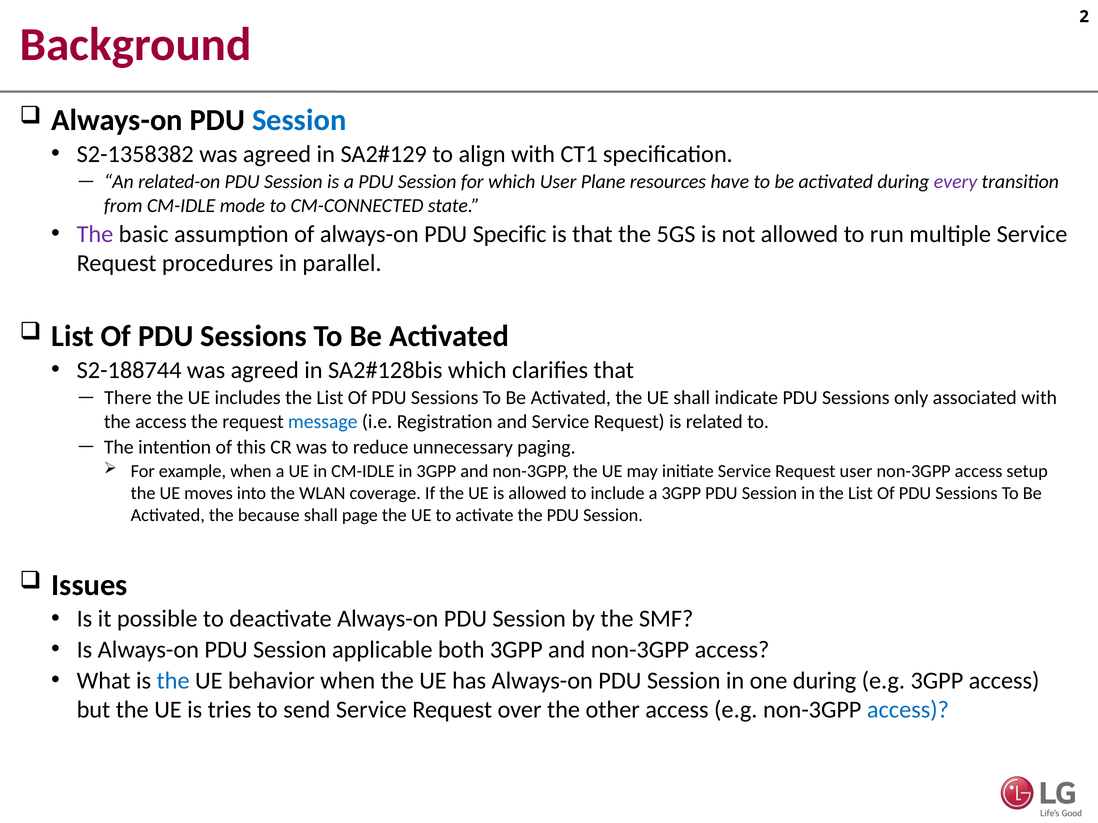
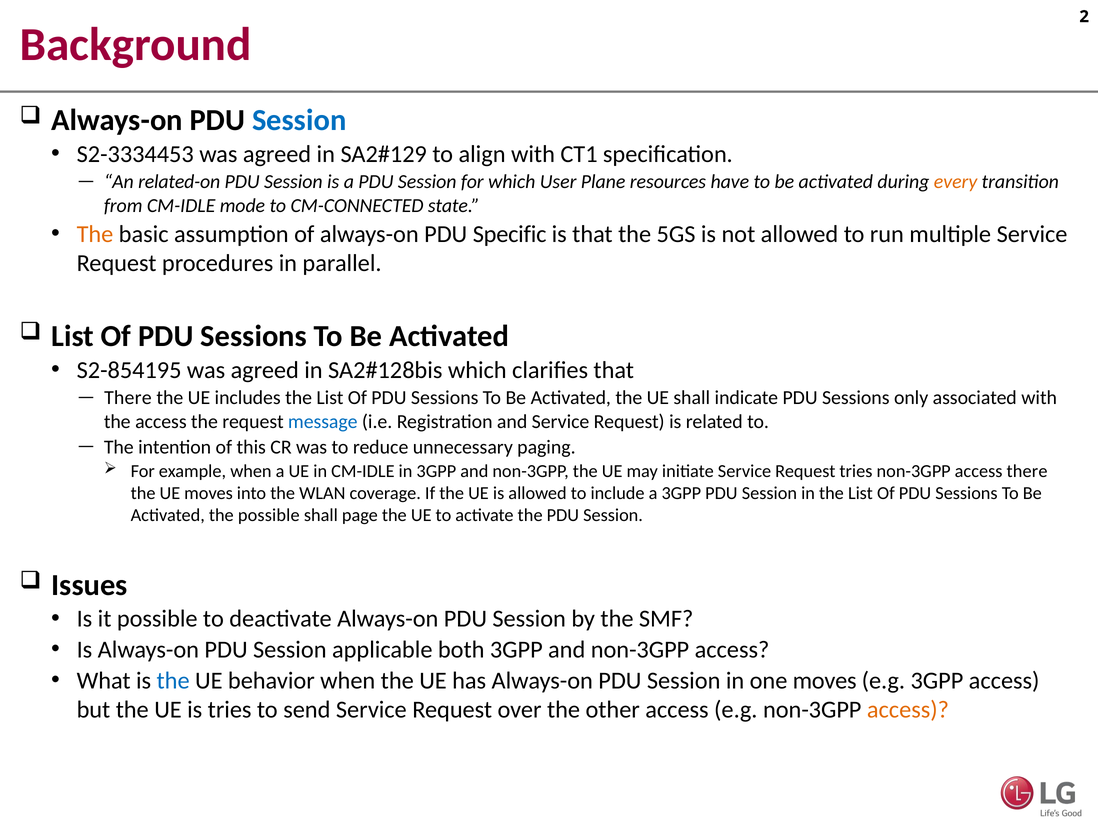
S2-1358382: S2-1358382 -> S2-3334453
every colour: purple -> orange
The at (95, 234) colour: purple -> orange
S2-188744: S2-188744 -> S2-854195
Request user: user -> tries
access setup: setup -> there
the because: because -> possible
one during: during -> moves
access at (908, 710) colour: blue -> orange
